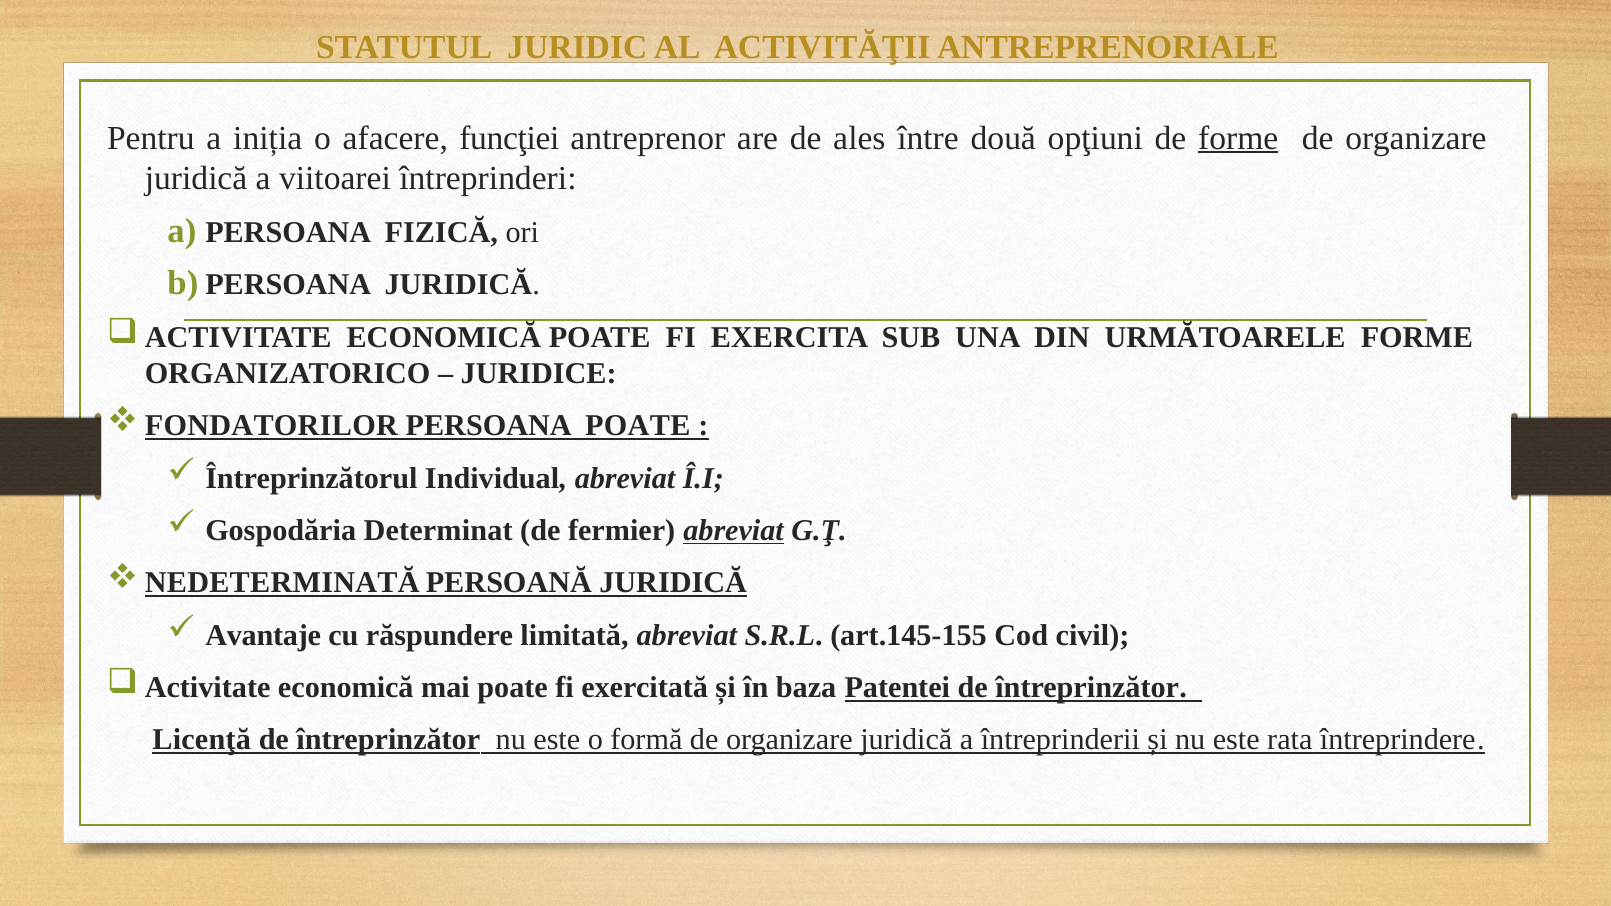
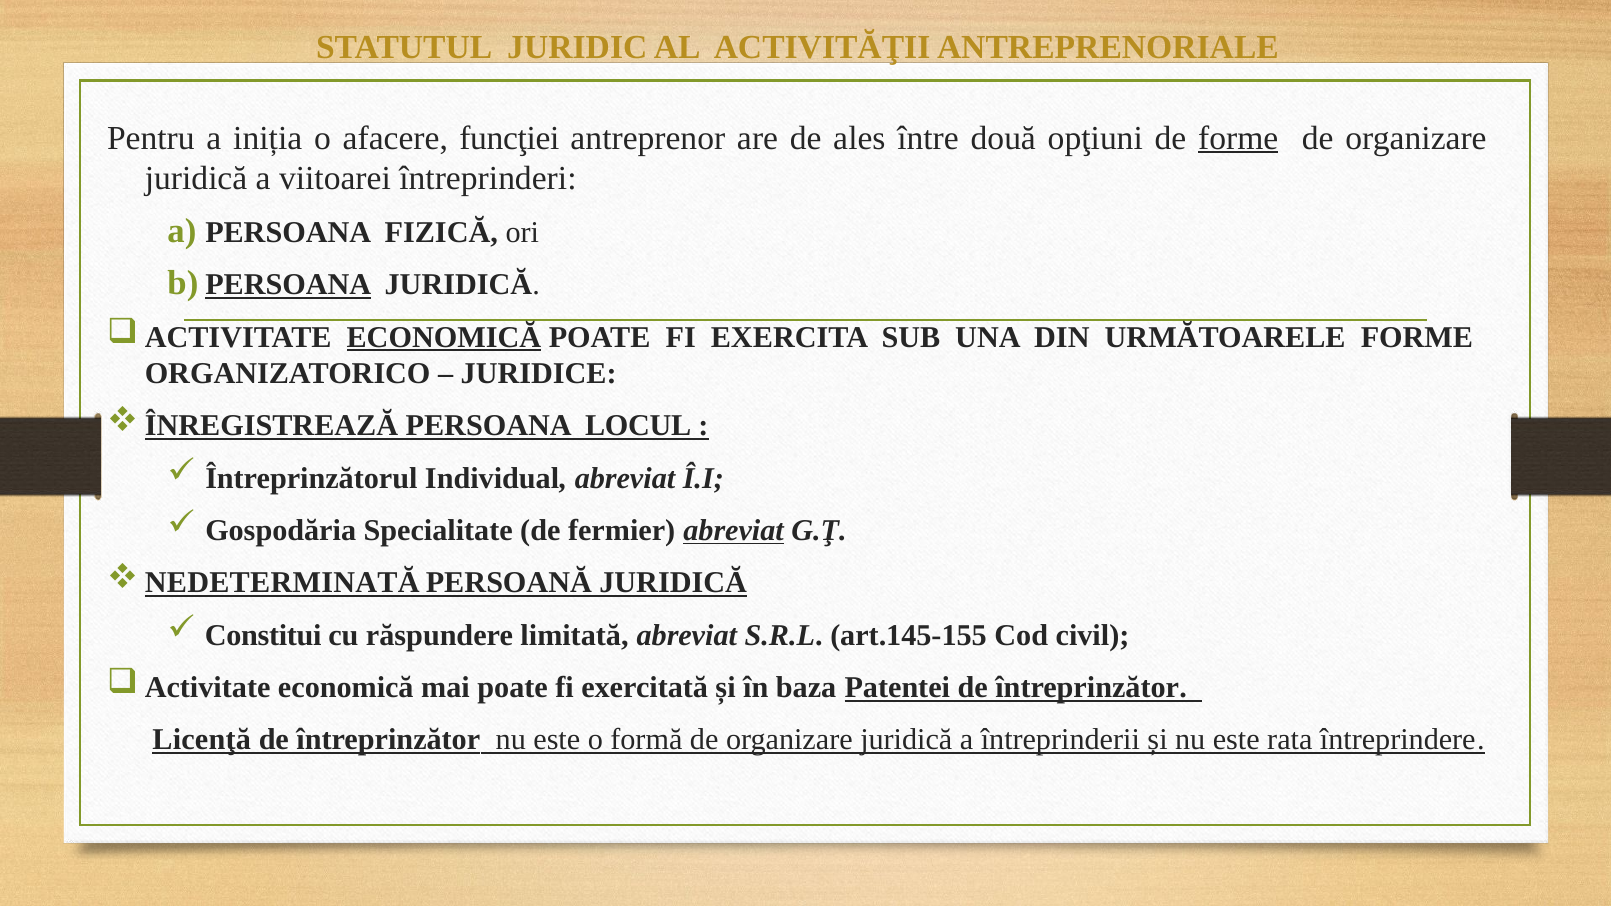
PERSOANA at (288, 285) underline: none -> present
ECONOMICĂ at (444, 337) underline: none -> present
FONDATORILOR: FONDATORILOR -> ÎNREGISTREAZĂ
PERSOANA POATE: POATE -> LOCUL
Determinat: Determinat -> Specialitate
Avantaje: Avantaje -> Constitui
